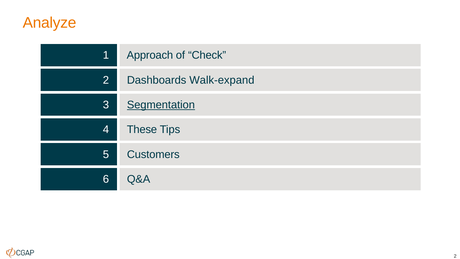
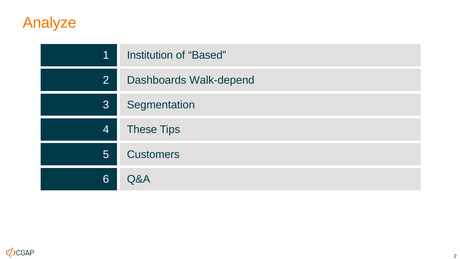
Approach: Approach -> Institution
Check: Check -> Based
Walk-expand: Walk-expand -> Walk-depend
Segmentation underline: present -> none
